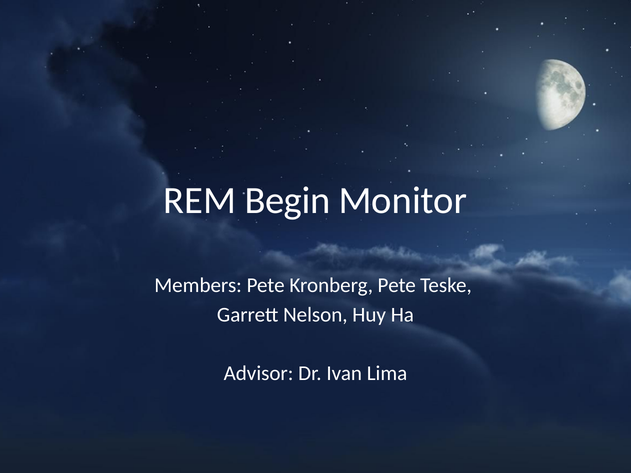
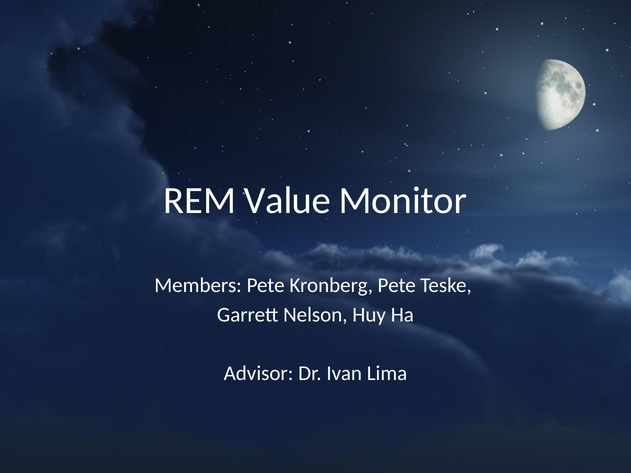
Begin: Begin -> Value
